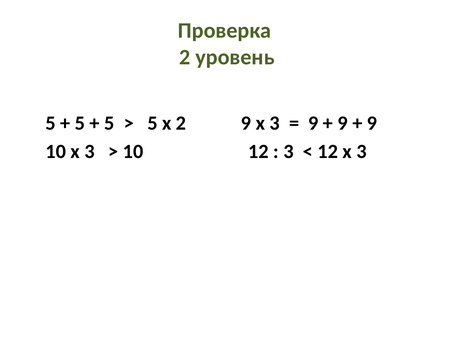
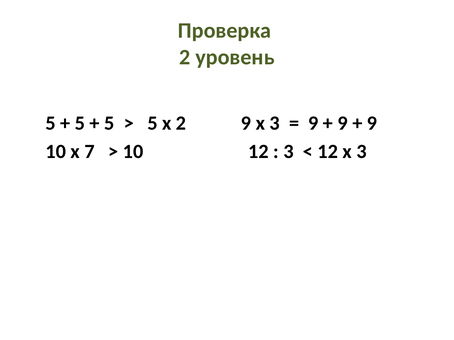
10 х 3: 3 -> 7
